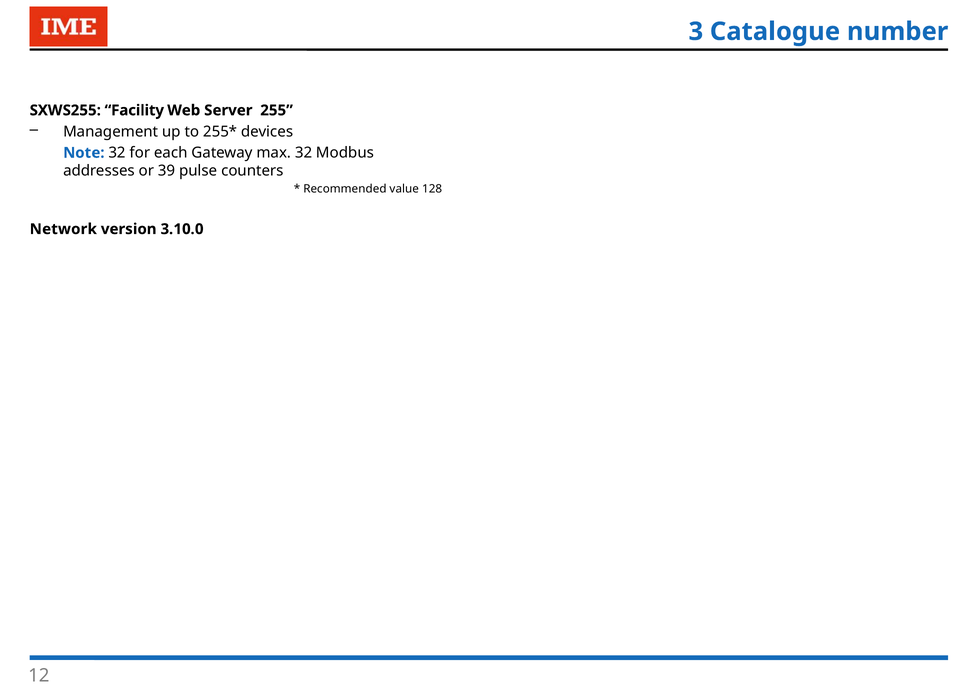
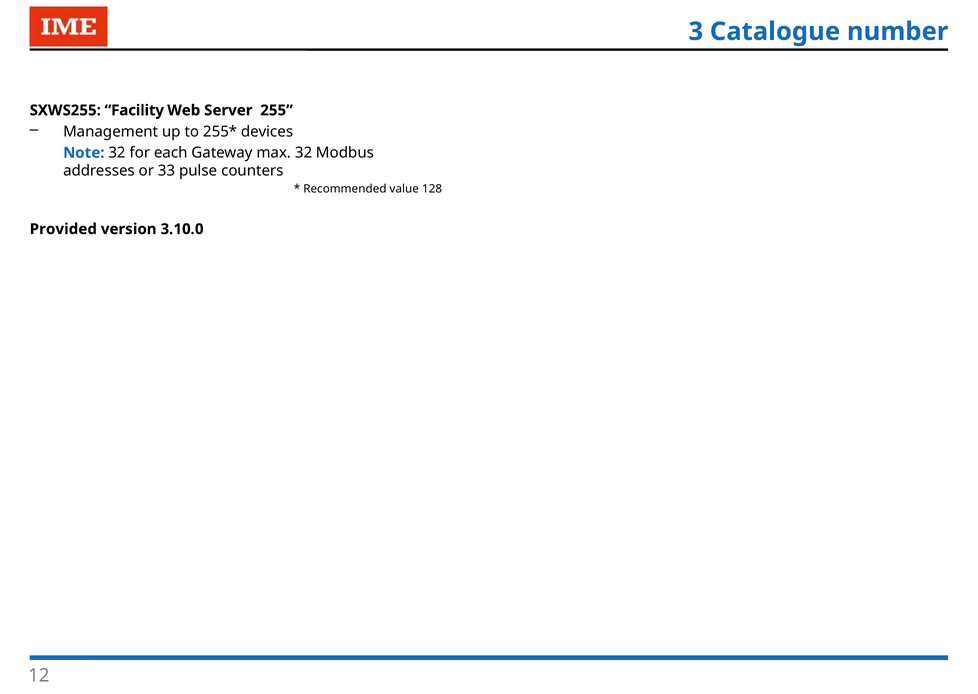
39: 39 -> 33
Network: Network -> Provided
